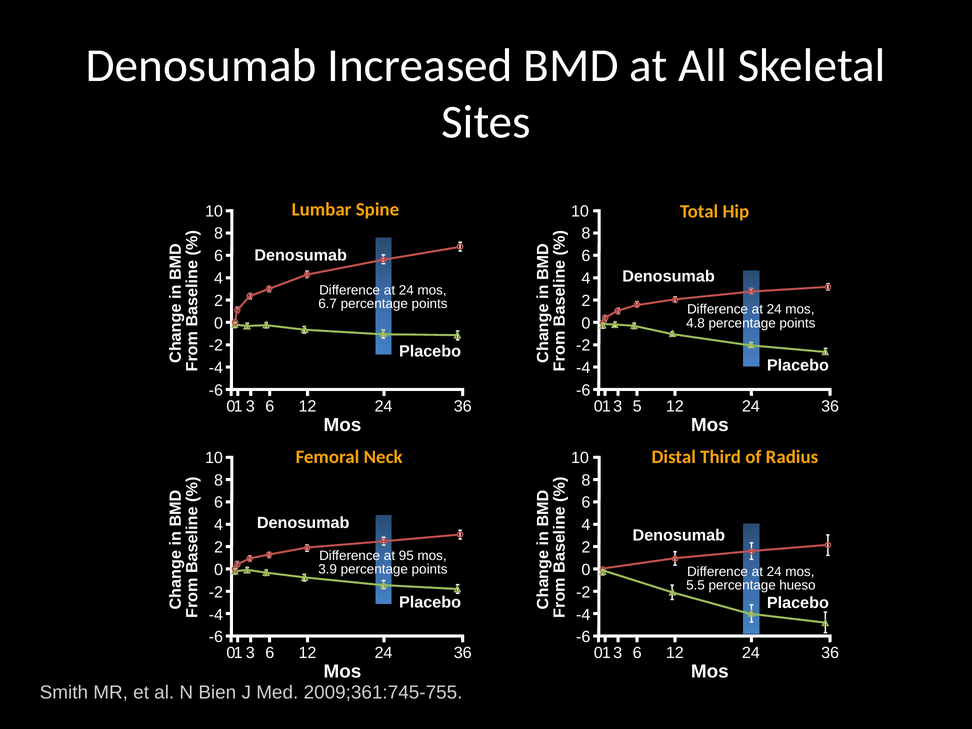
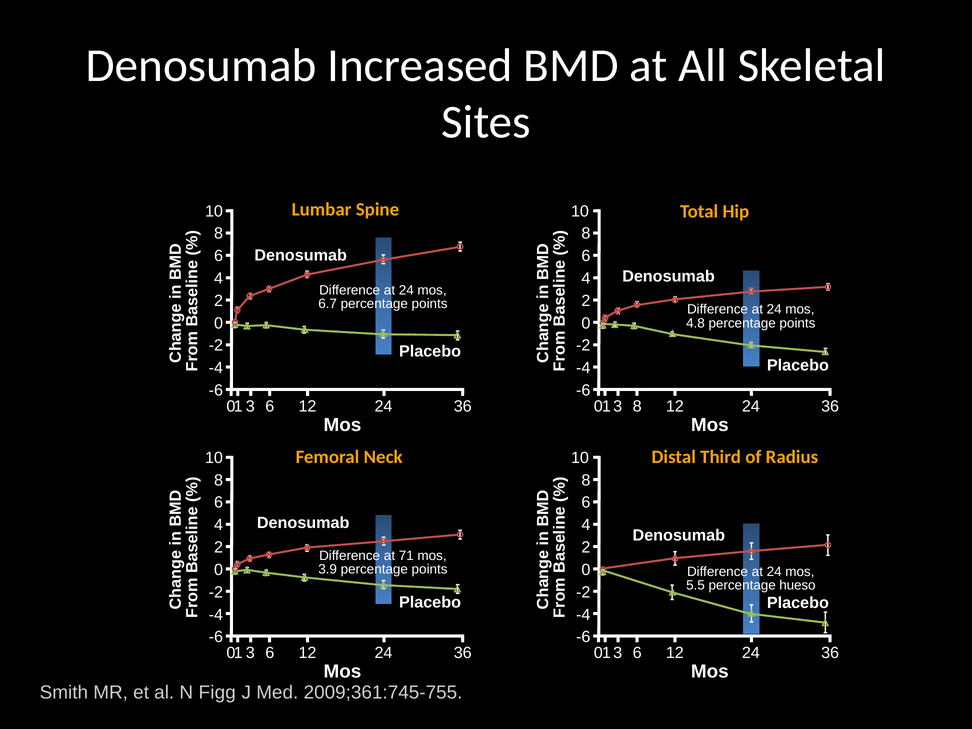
5 at (637, 407): 5 -> 8
95: 95 -> 71
Bien: Bien -> Figg
